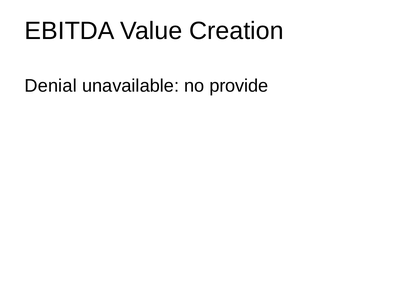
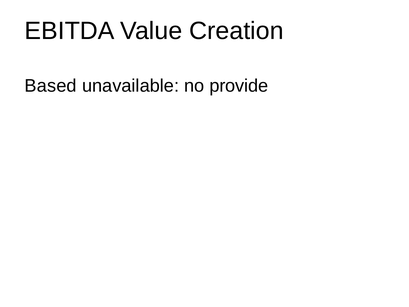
Denial: Denial -> Based
